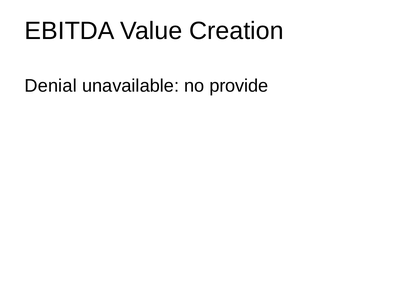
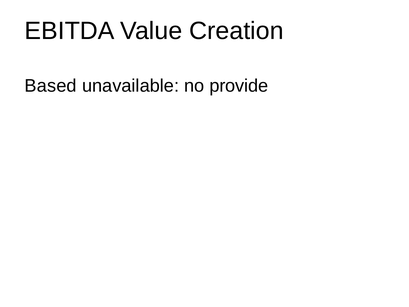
Denial: Denial -> Based
